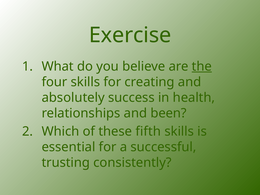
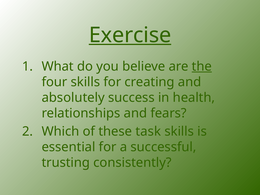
Exercise underline: none -> present
been: been -> fears
fifth: fifth -> task
